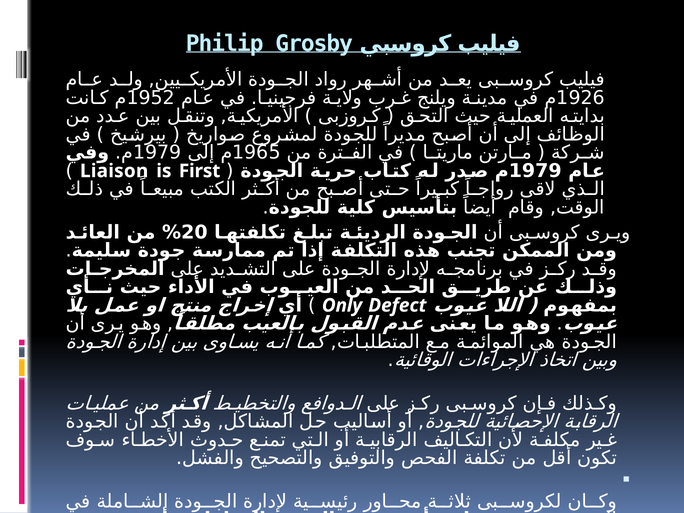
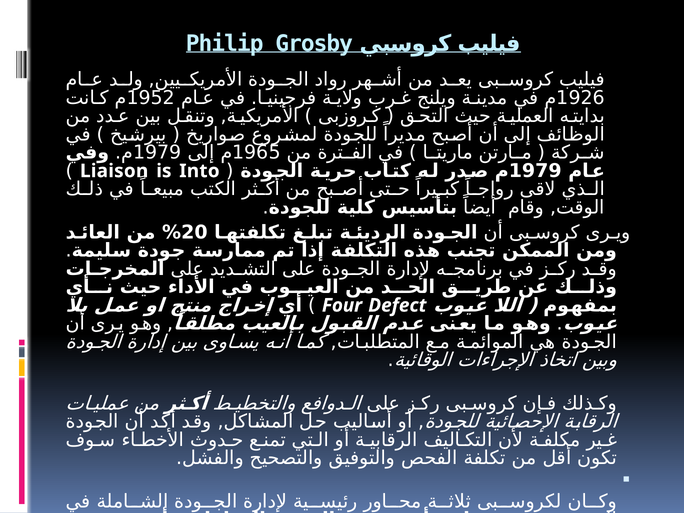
First: First -> Into
Only: Only -> Four
